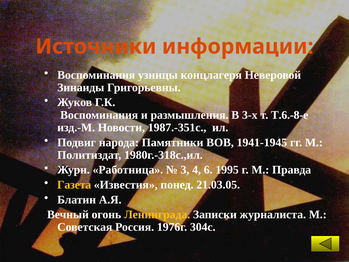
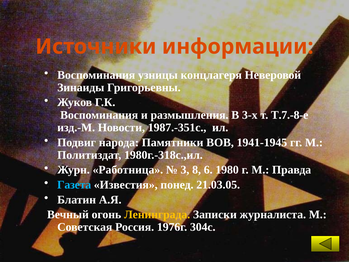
Т.6.-8-е: Т.6.-8-е -> Т.7.-8-е
4: 4 -> 8
1995: 1995 -> 1980
Газета colour: yellow -> light blue
